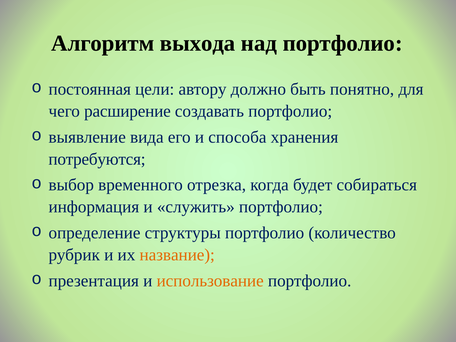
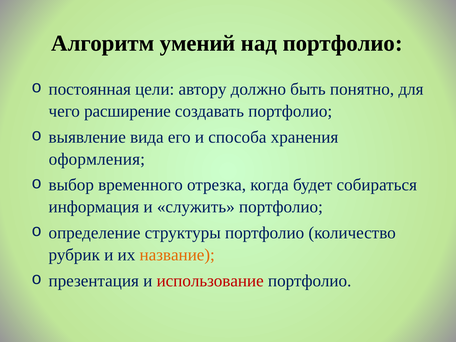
выхода: выхода -> умений
потребуются: потребуются -> оформления
использование colour: orange -> red
